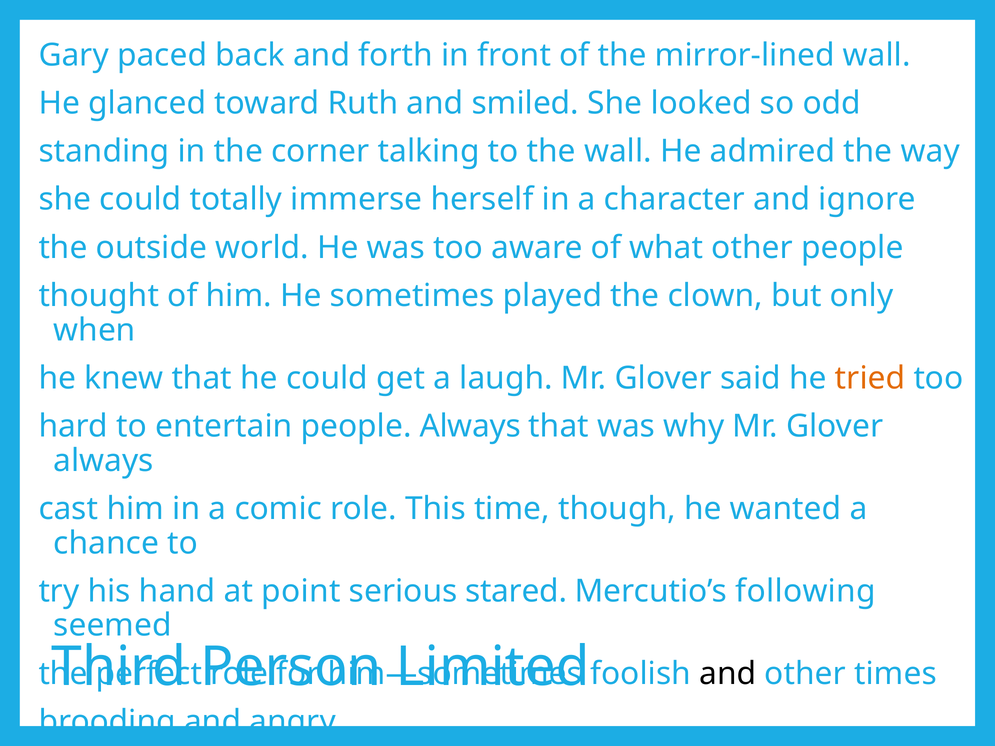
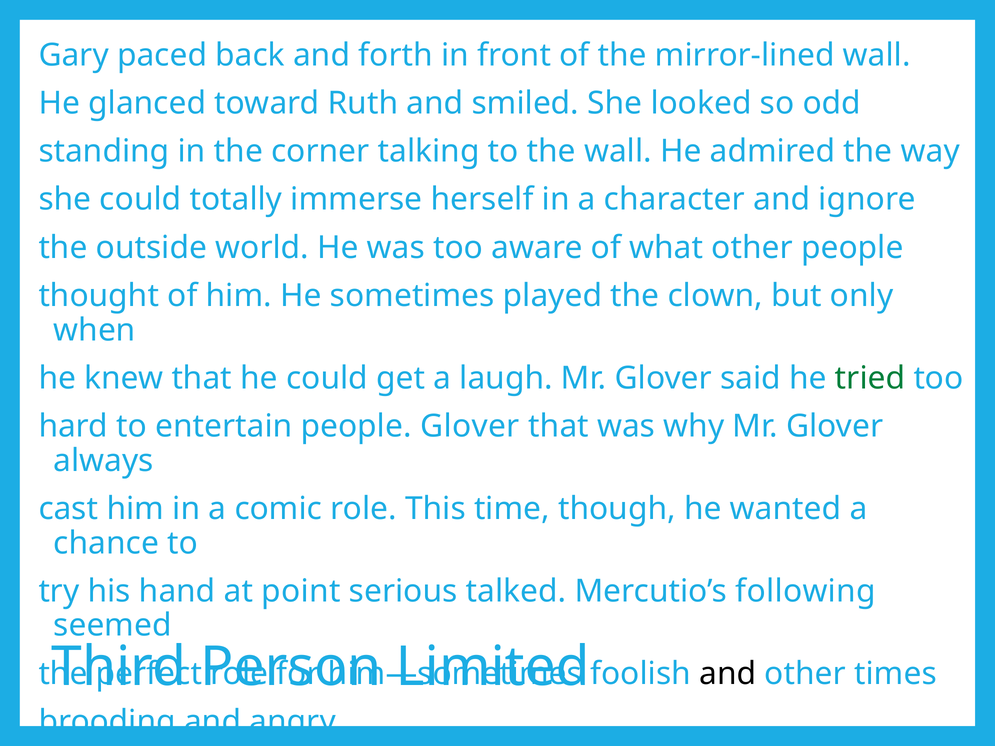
tried colour: orange -> green
people Always: Always -> Glover
stared: stared -> talked
